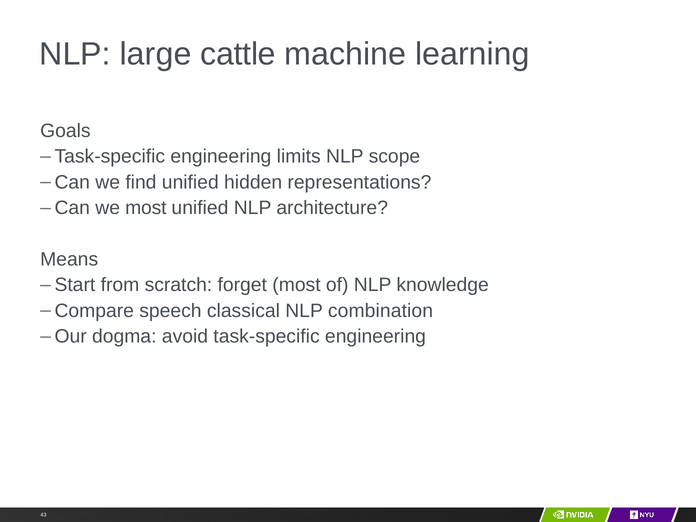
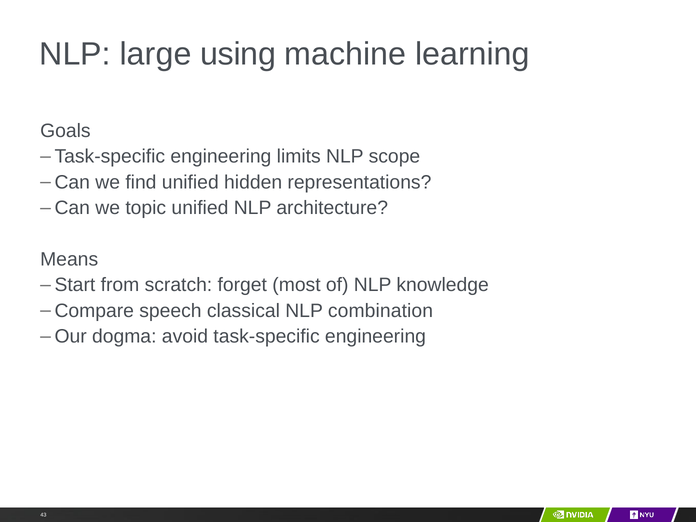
cattle: cattle -> using
we most: most -> topic
